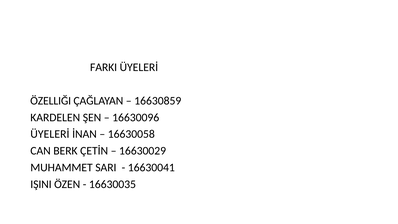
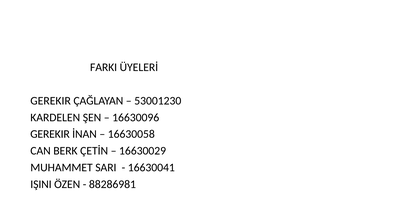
ÖZELLIĞI at (51, 101): ÖZELLIĞI -> GEREKIR
16630859: 16630859 -> 53001230
ÜYELERİ at (50, 134): ÜYELERİ -> GEREKIR
16630035: 16630035 -> 88286981
